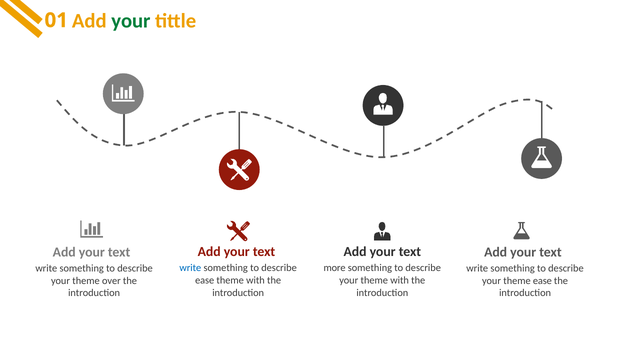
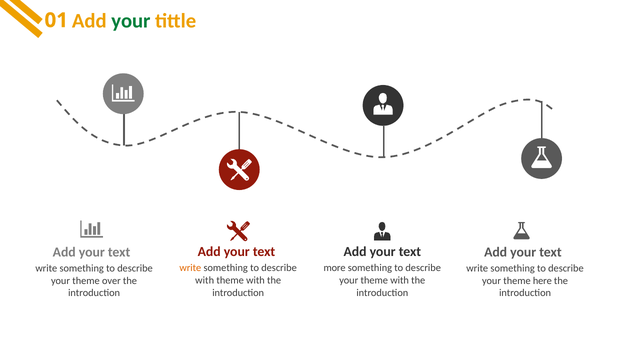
write at (190, 268) colour: blue -> orange
ease at (205, 280): ease -> with
theme ease: ease -> here
